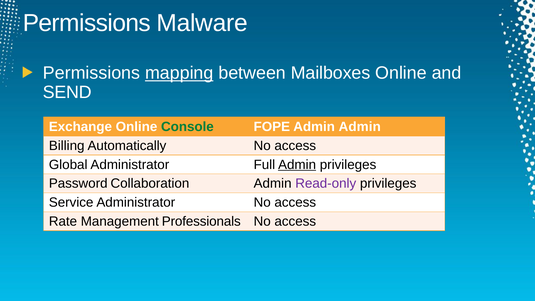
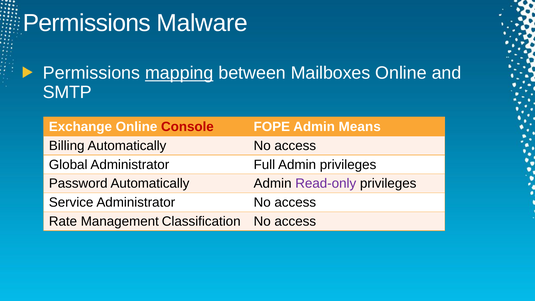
SEND: SEND -> SMTP
Console colour: green -> red
Admin Admin: Admin -> Means
Admin at (297, 165) underline: present -> none
Password Collaboration: Collaboration -> Automatically
Professionals: Professionals -> Classification
